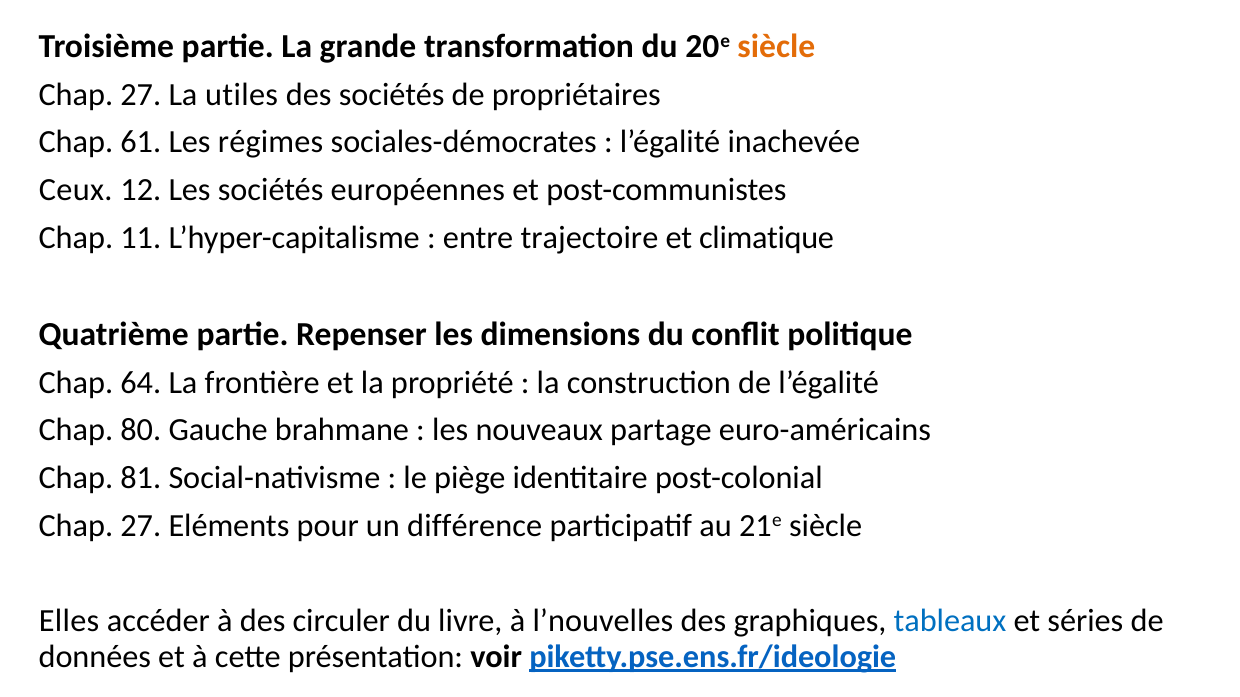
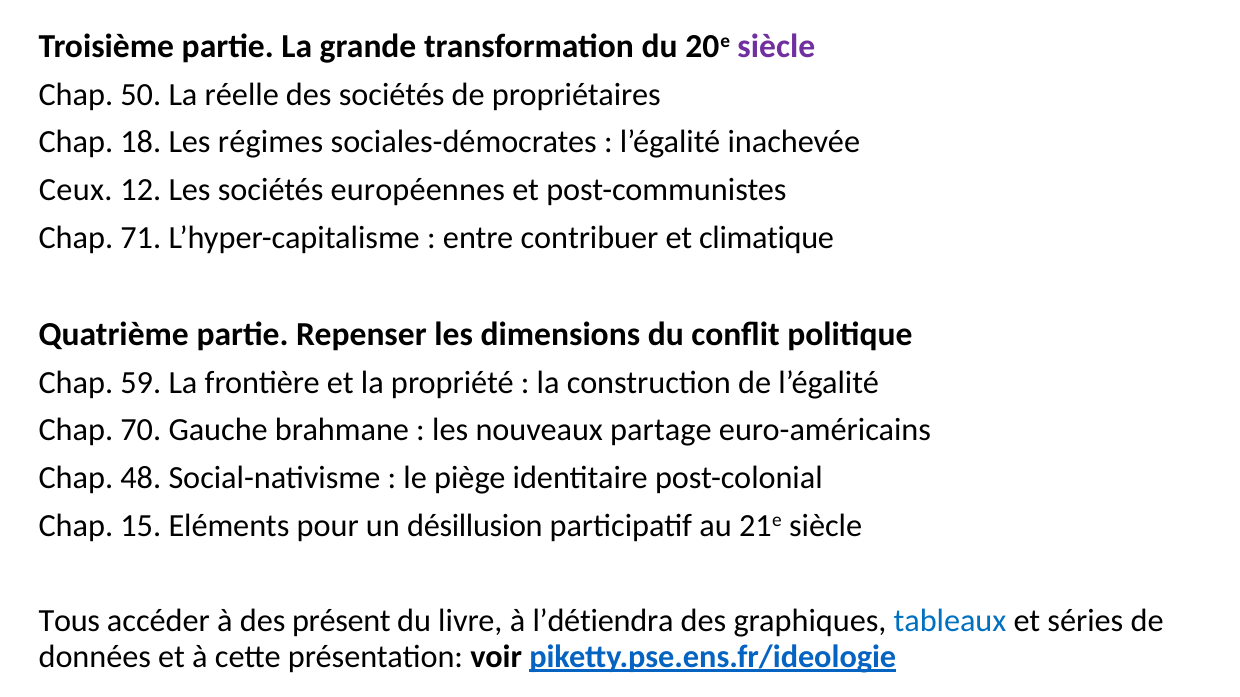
siècle at (776, 46) colour: orange -> purple
27 at (141, 95): 27 -> 50
utiles: utiles -> réelle
61: 61 -> 18
11: 11 -> 71
trajectoire: trajectoire -> contribuer
64: 64 -> 59
80: 80 -> 70
81: 81 -> 48
27 at (141, 526): 27 -> 15
différence: différence -> désillusion
Elles: Elles -> Tous
circuler: circuler -> présent
l’nouvelles: l’nouvelles -> l’détiendra
